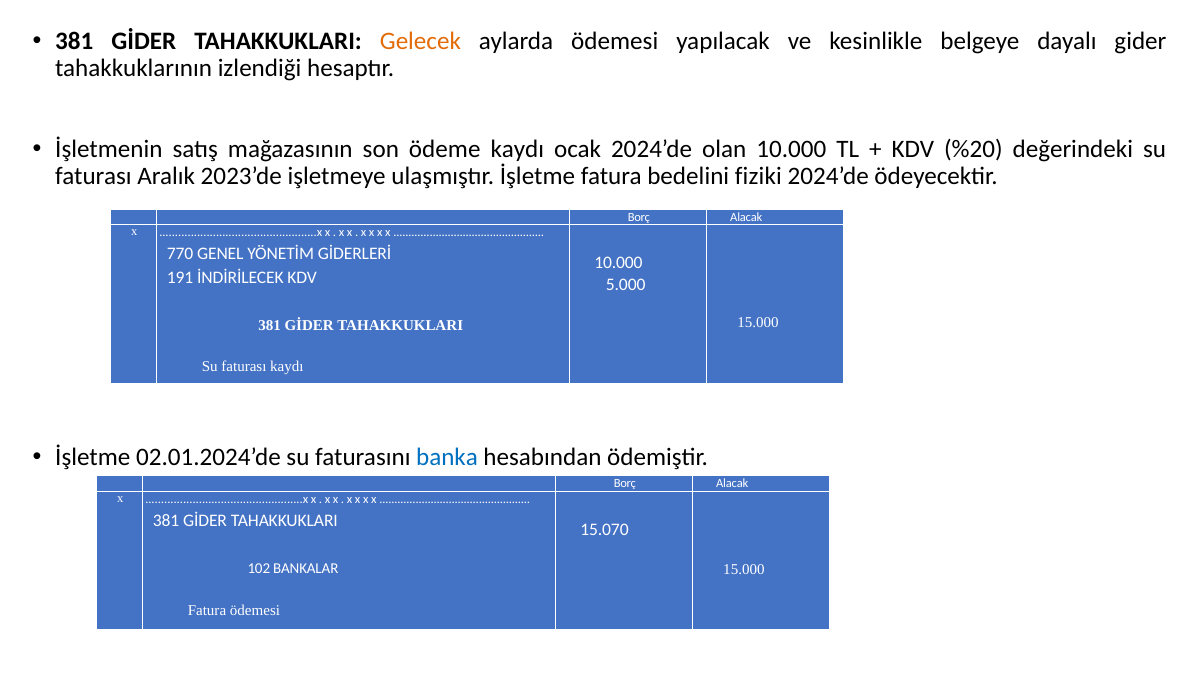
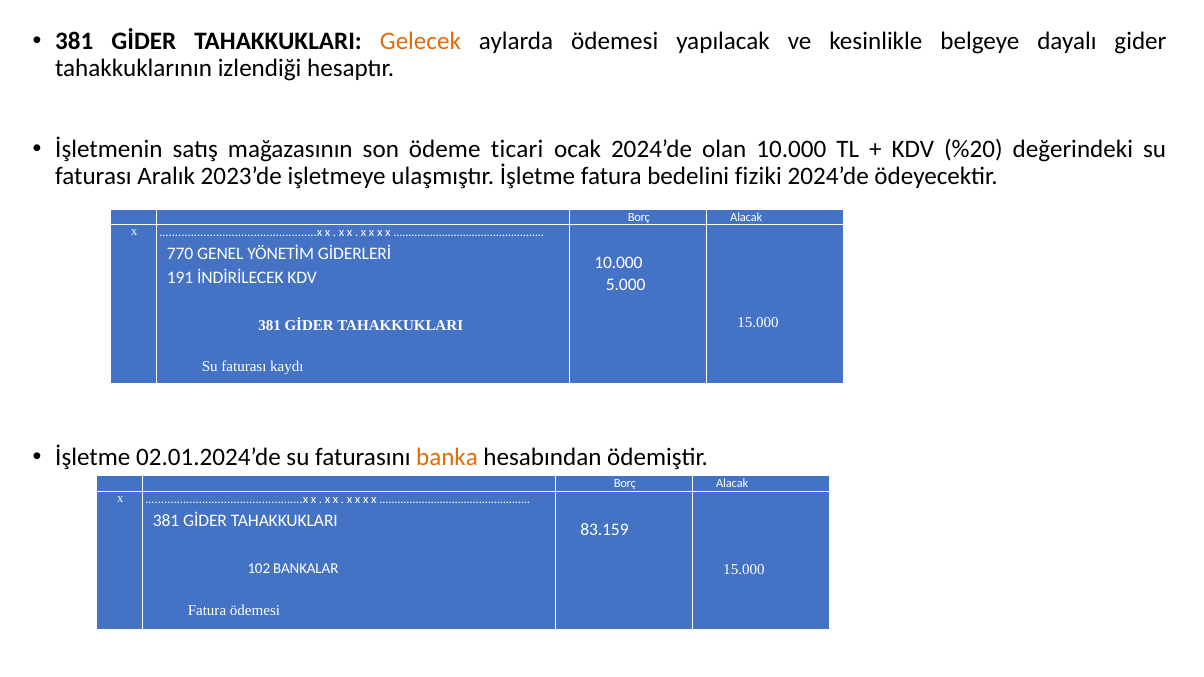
ödeme kaydı: kaydı -> ticari
banka colour: blue -> orange
15.070: 15.070 -> 83.159
